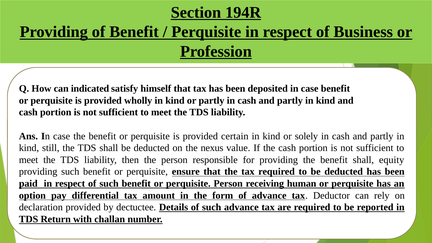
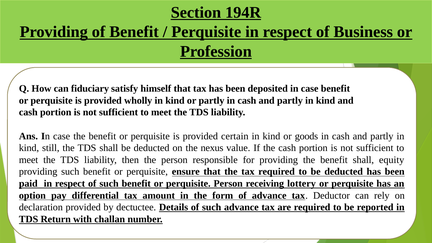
indicated: indicated -> fiduciary
solely: solely -> goods
human: human -> lottery
